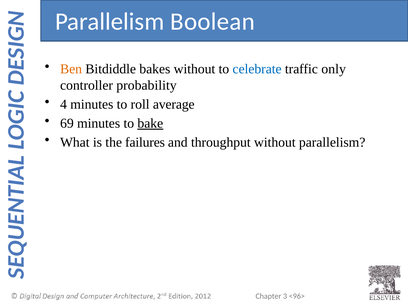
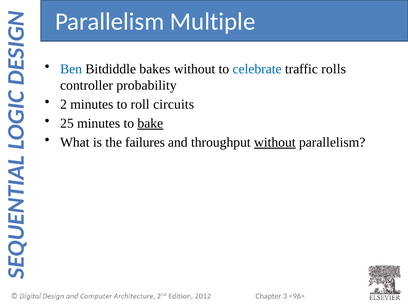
Boolean: Boolean -> Multiple
Ben colour: orange -> blue
only: only -> rolls
4: 4 -> 2
average: average -> circuits
69: 69 -> 25
without at (275, 142) underline: none -> present
